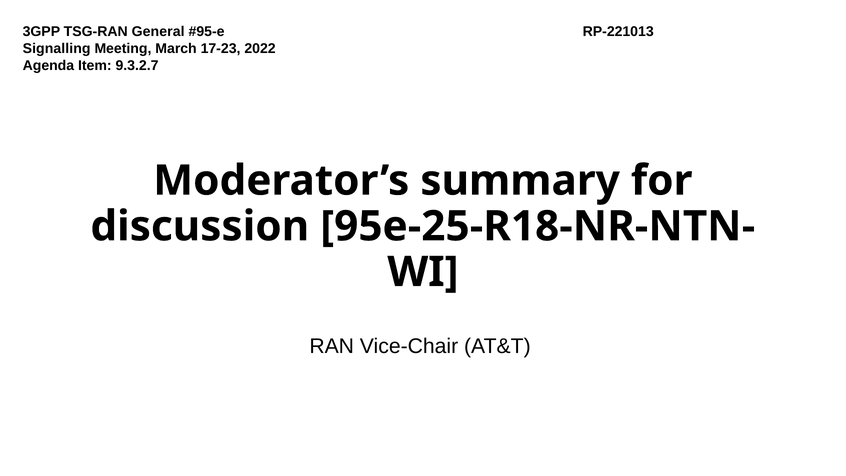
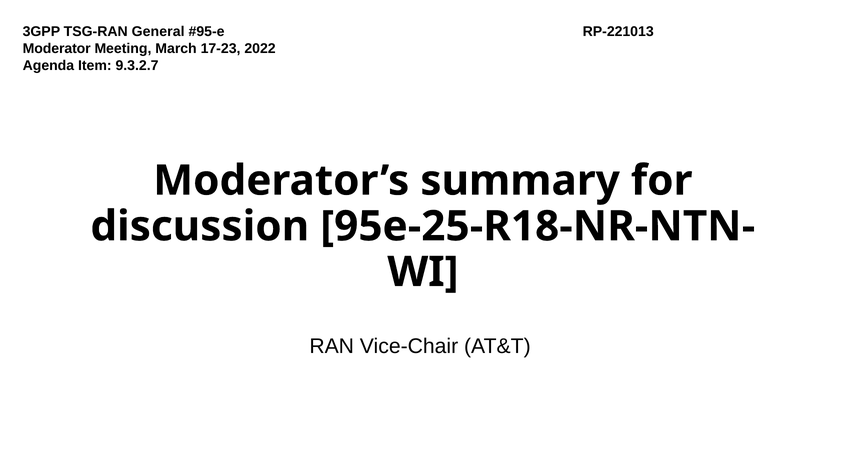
Signalling: Signalling -> Moderator
